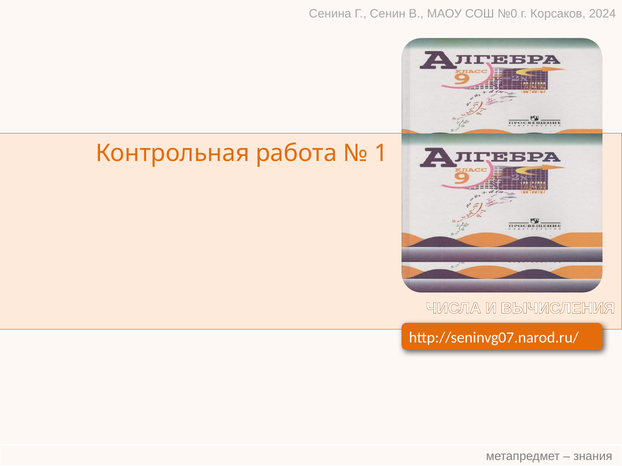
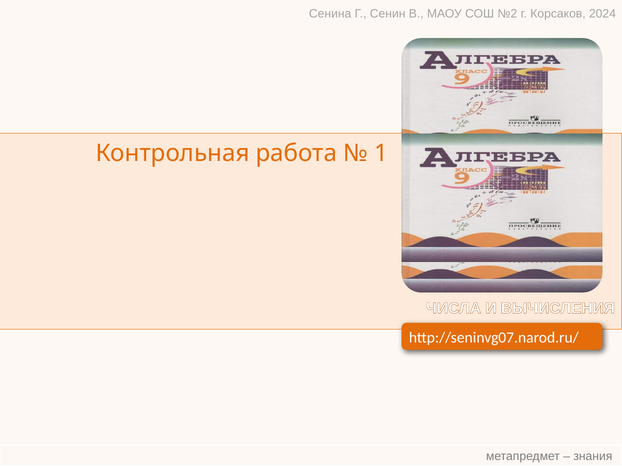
№0: №0 -> №2
